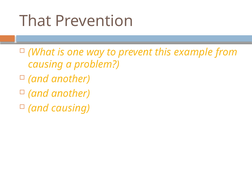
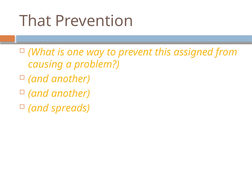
example: example -> assigned
and causing: causing -> spreads
